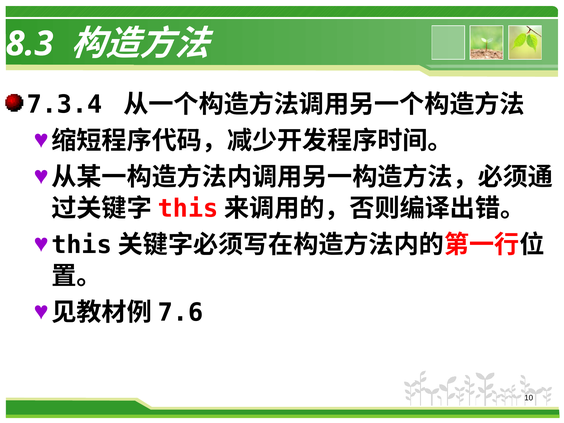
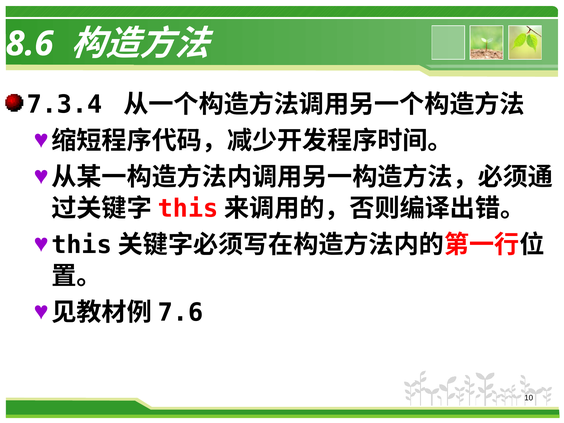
8.3: 8.3 -> 8.6
